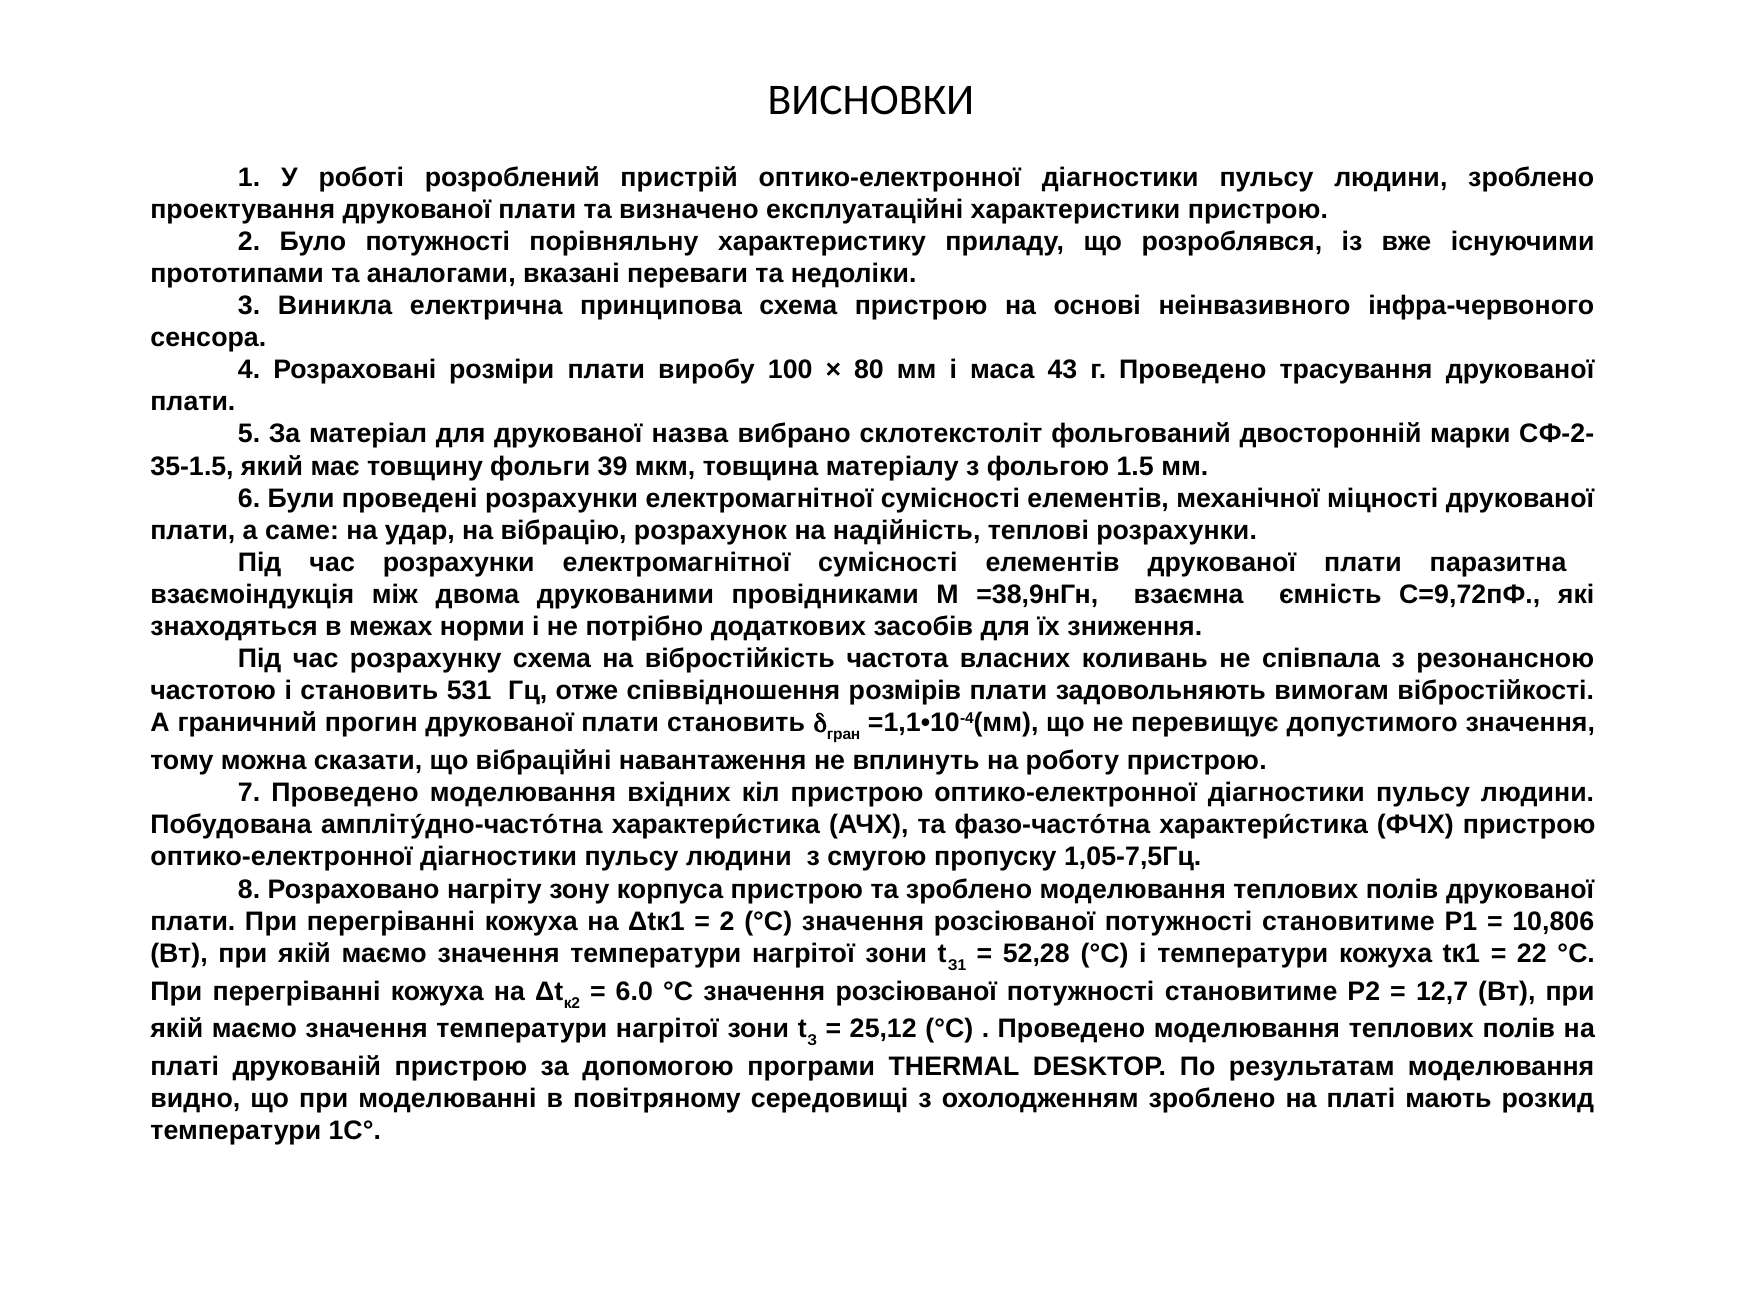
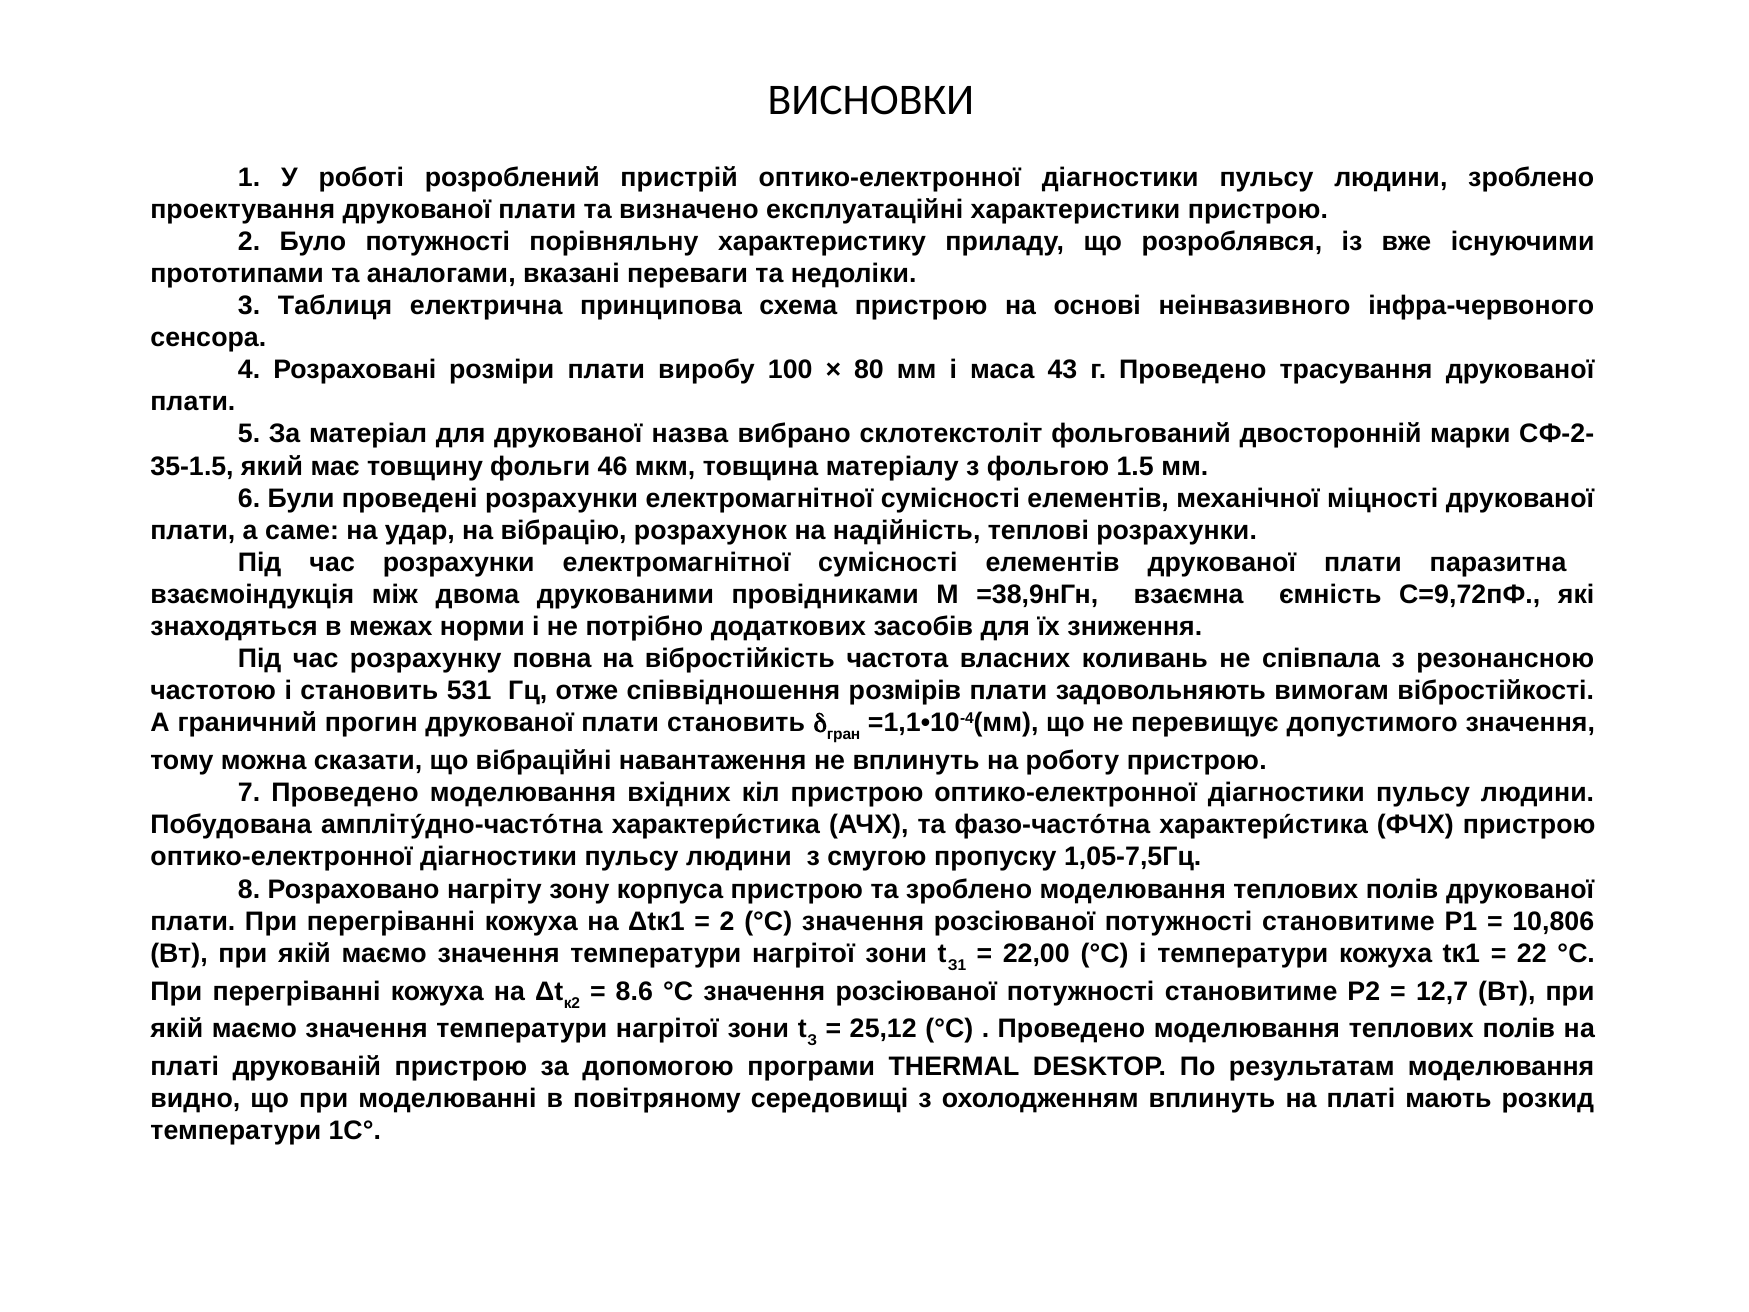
Виникла: Виникла -> Таблиця
39: 39 -> 46
розрахунку схема: схема -> повна
52,28: 52,28 -> 22,00
6.0: 6.0 -> 8.6
охолодженням зроблено: зроблено -> вплинуть
